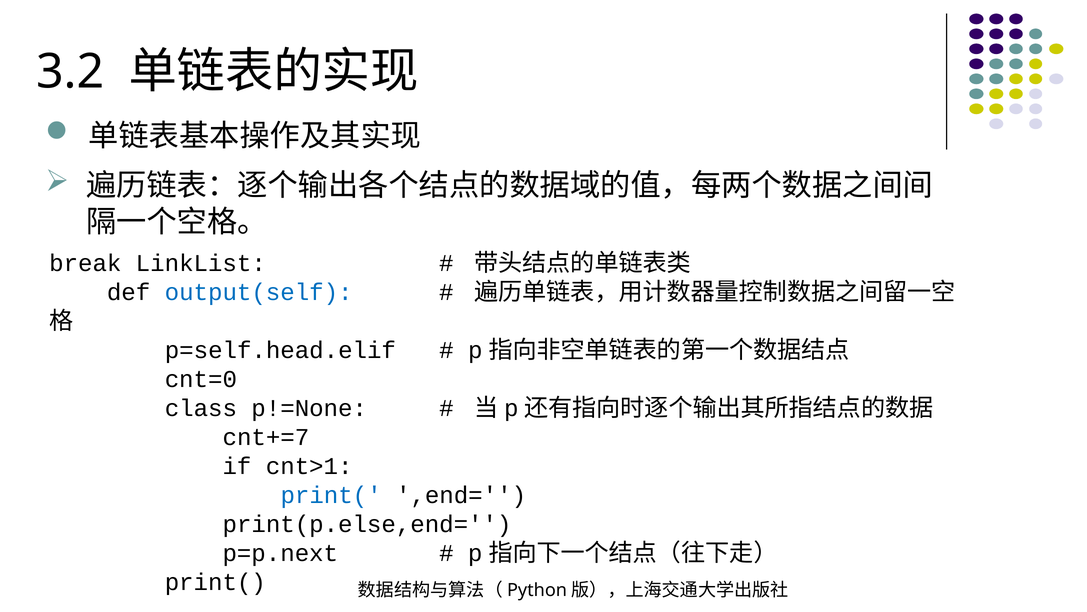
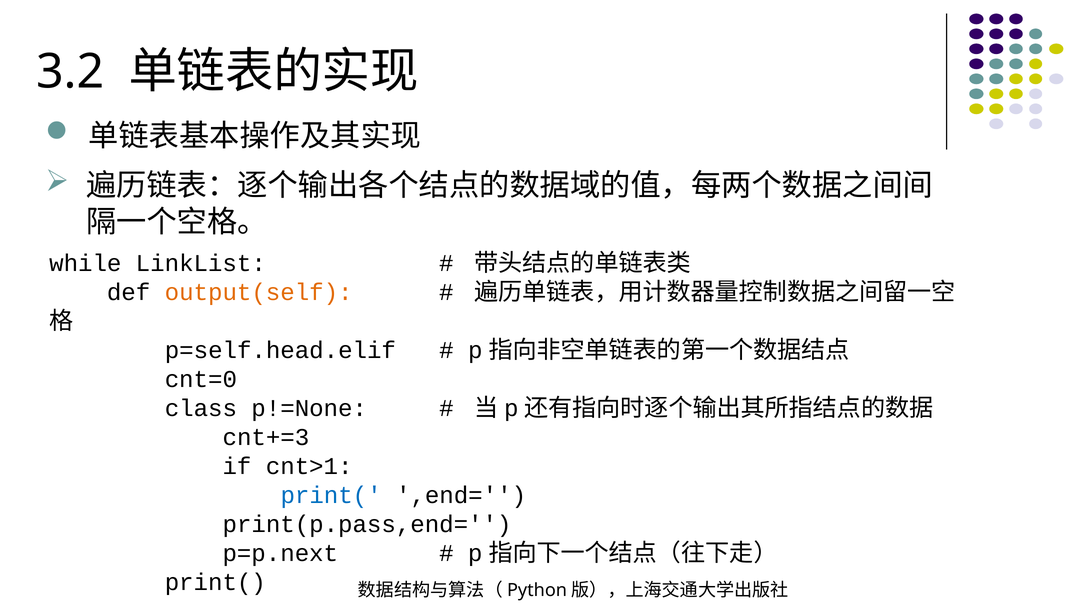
break: break -> while
output(self colour: blue -> orange
cnt+=7: cnt+=7 -> cnt+=3
print(p.else,end=: print(p.else,end= -> print(p.pass,end=
